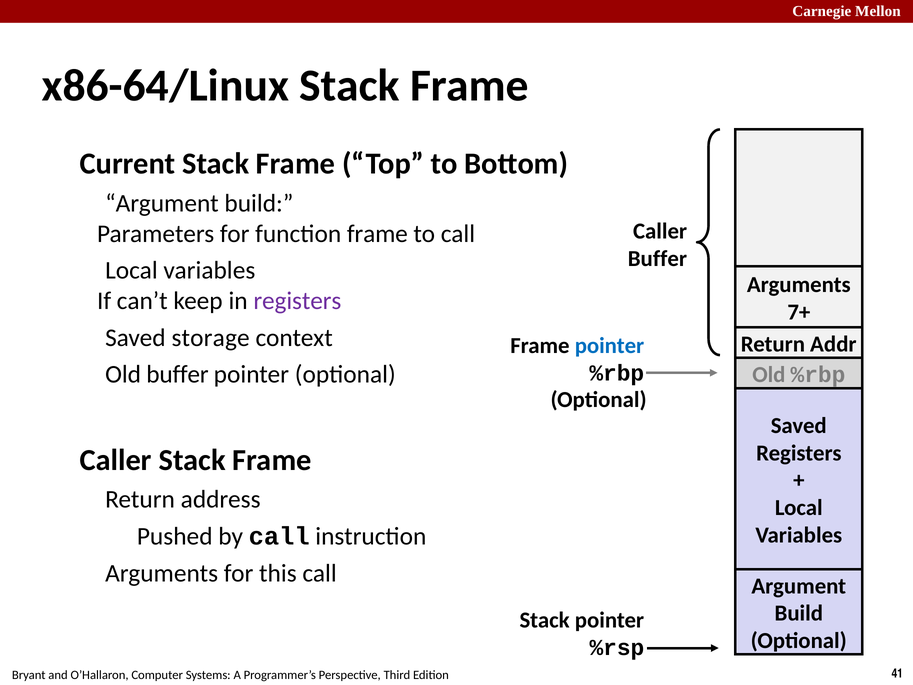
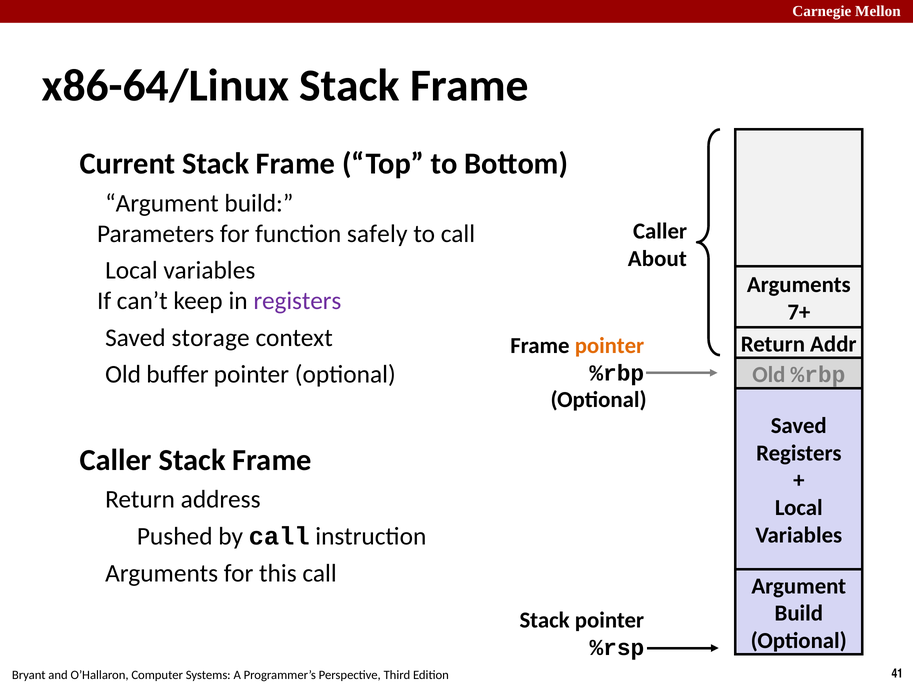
function frame: frame -> safely
Buffer at (657, 259): Buffer -> About
pointer at (609, 345) colour: blue -> orange
